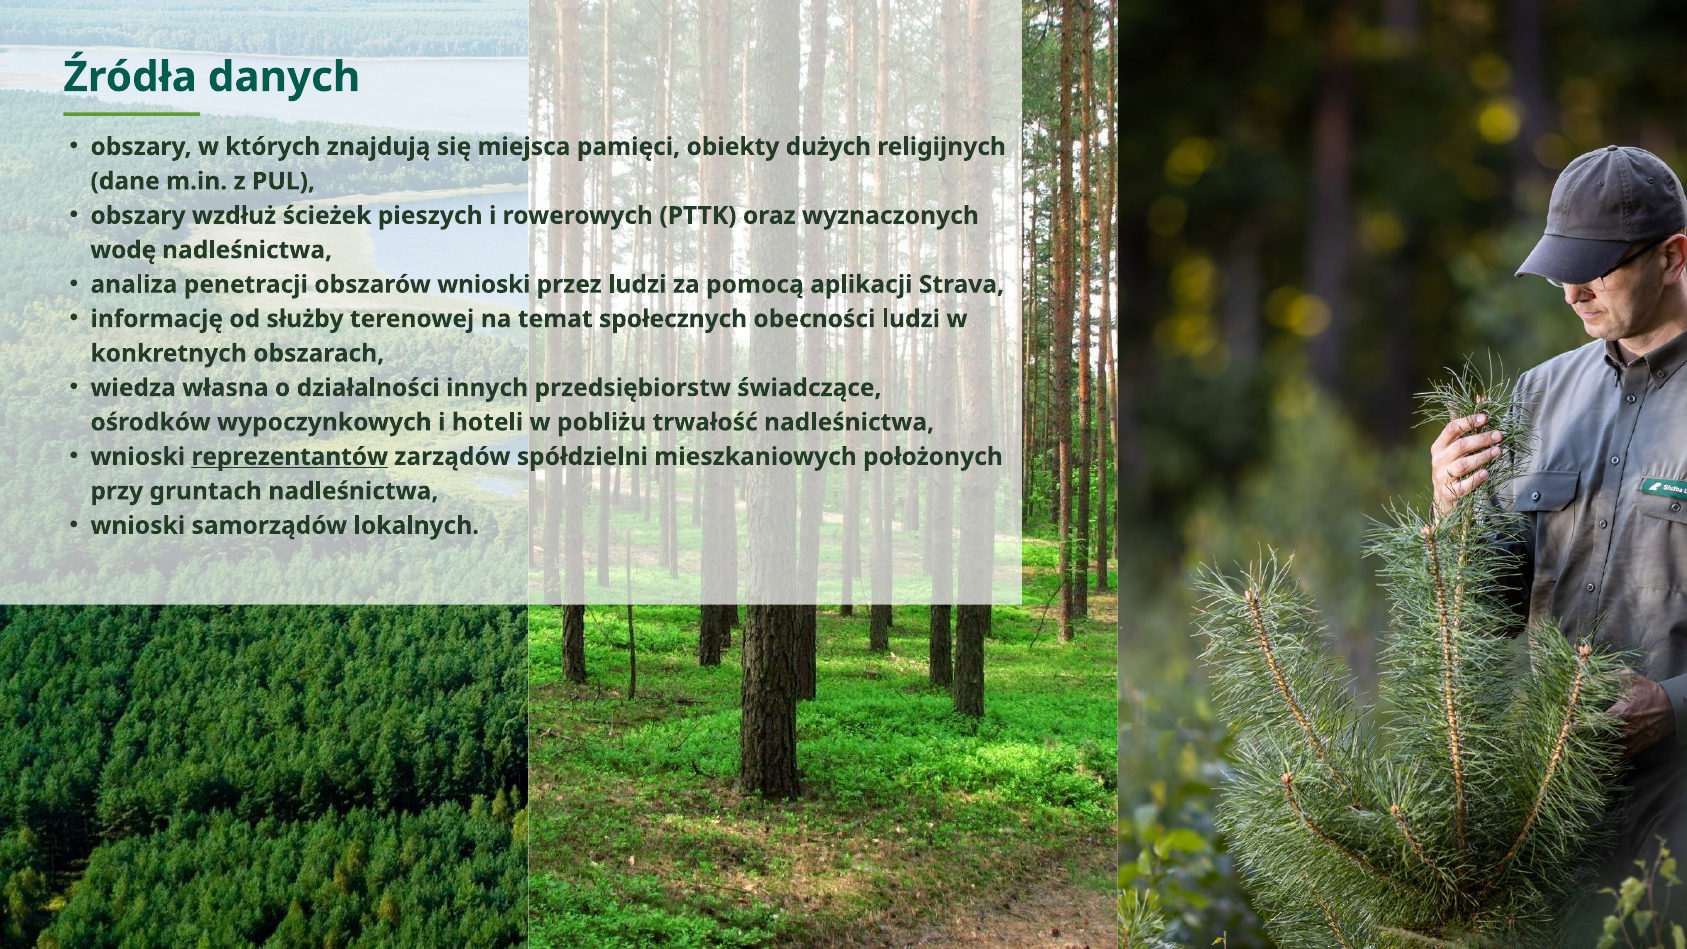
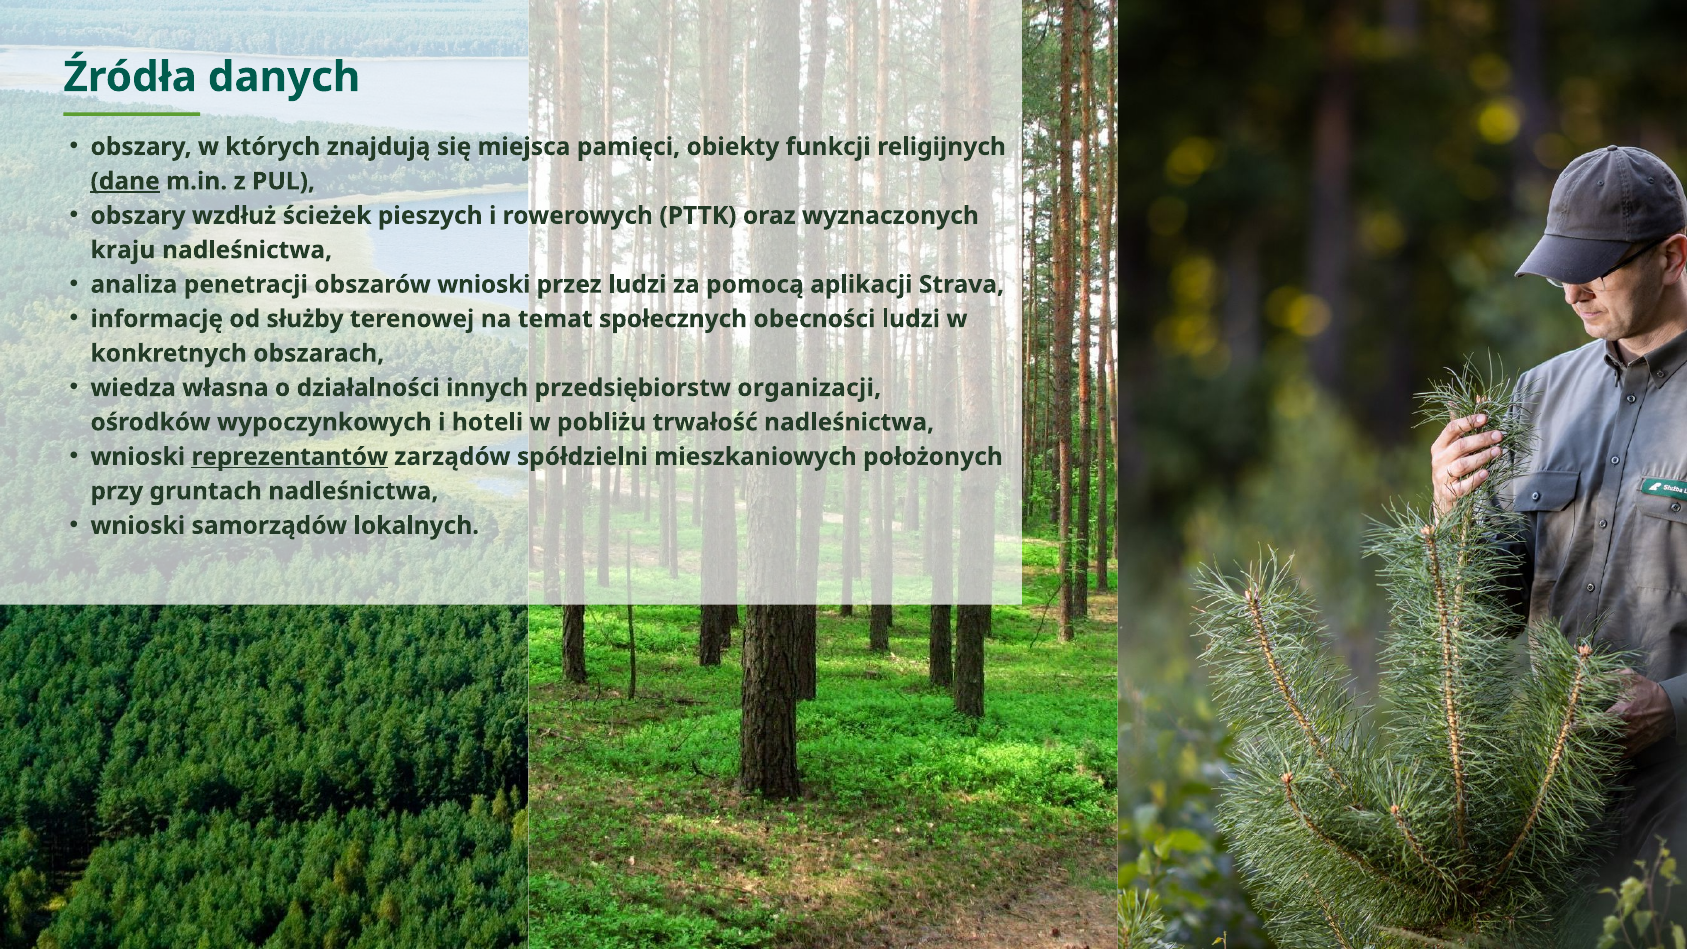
dużych: dużych -> funkcji
dane underline: none -> present
wodę: wodę -> kraju
świadczące: świadczące -> organizacji
